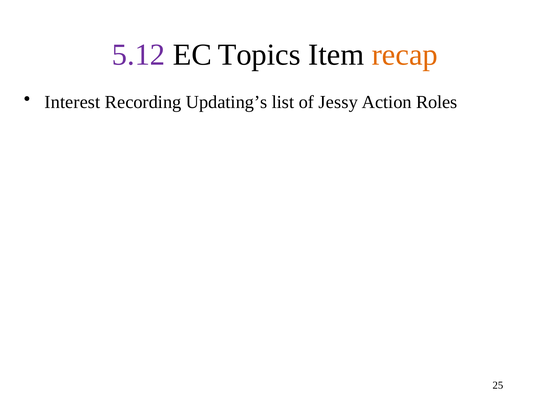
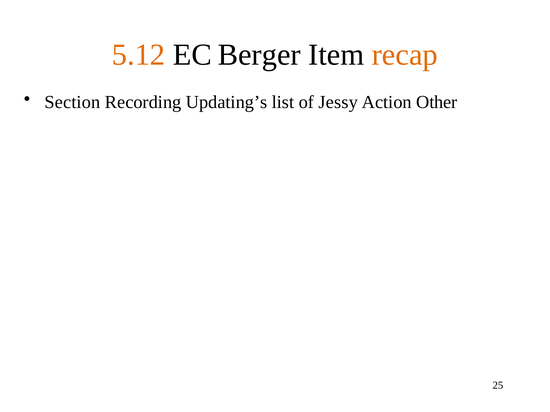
5.12 colour: purple -> orange
Topics: Topics -> Berger
Interest: Interest -> Section
Roles: Roles -> Other
